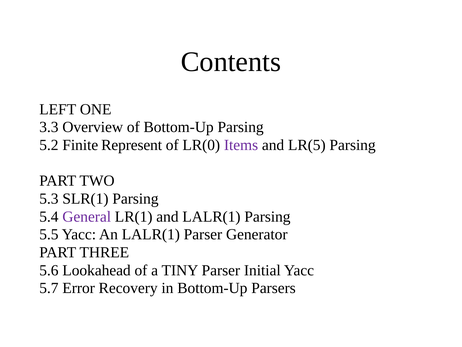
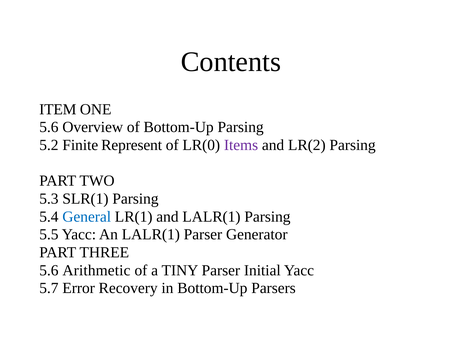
LEFT: LEFT -> ITEM
3.3 at (49, 127): 3.3 -> 5.6
LR(5: LR(5 -> LR(2
General colour: purple -> blue
Lookahead: Lookahead -> Arithmetic
